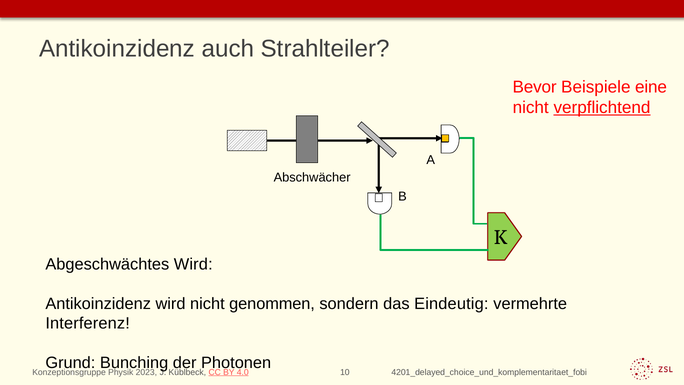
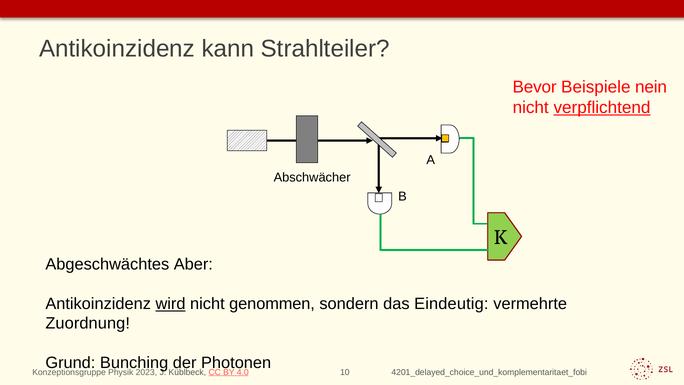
auch: auch -> kann
eine: eine -> nein
Abgeschwächtes Wird: Wird -> Aber
wird at (171, 304) underline: none -> present
Interferenz: Interferenz -> Zuordnung
